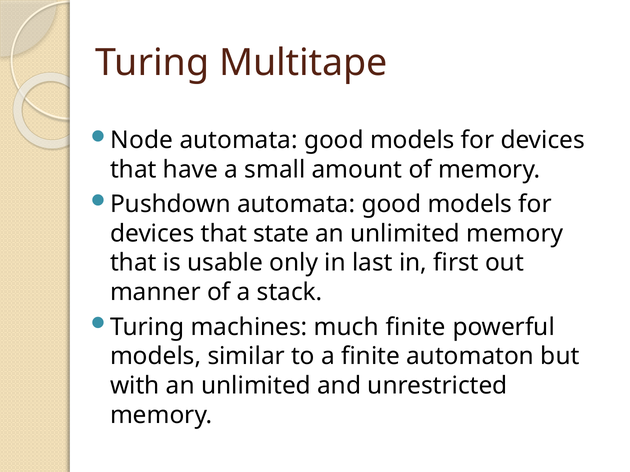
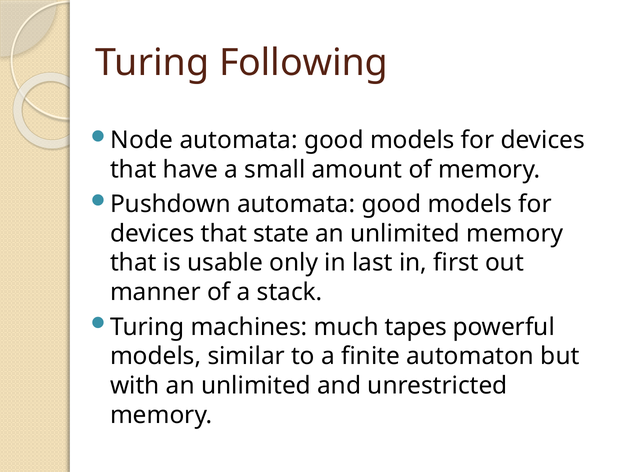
Multitape: Multitape -> Following
much finite: finite -> tapes
